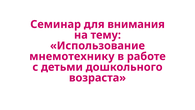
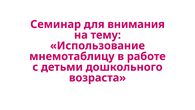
мнемотехнику: мнемотехнику -> мнемотаблицу
